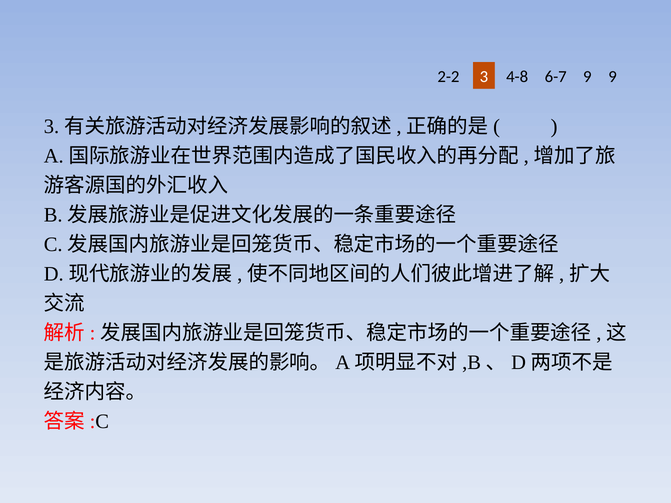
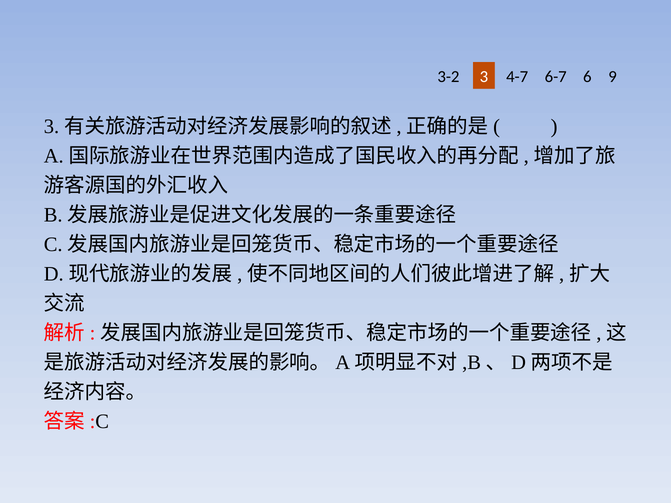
2-2: 2-2 -> 3-2
4-8: 4-8 -> 4-7
6-7 9: 9 -> 6
